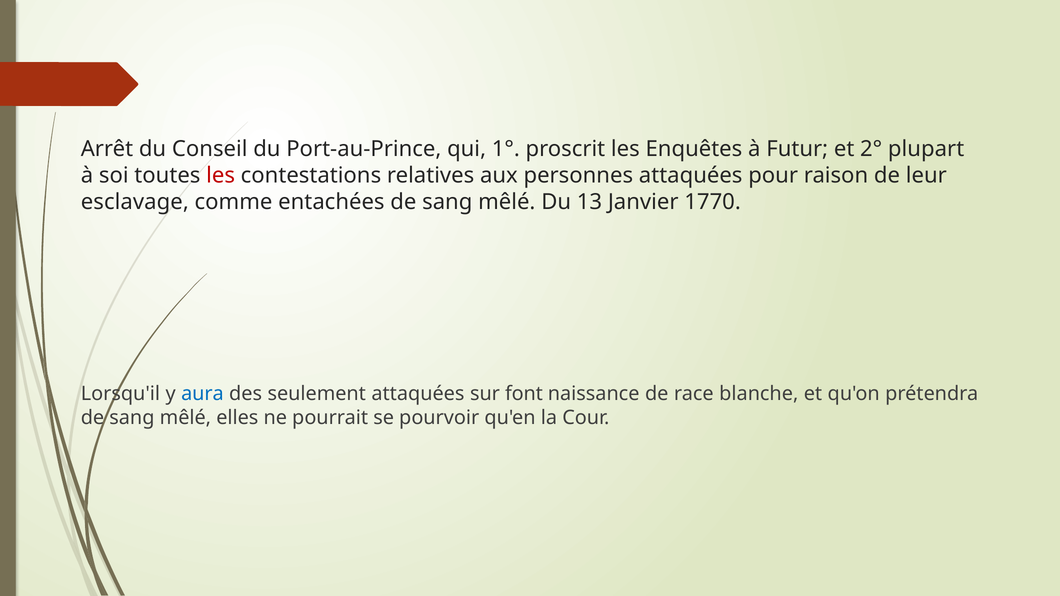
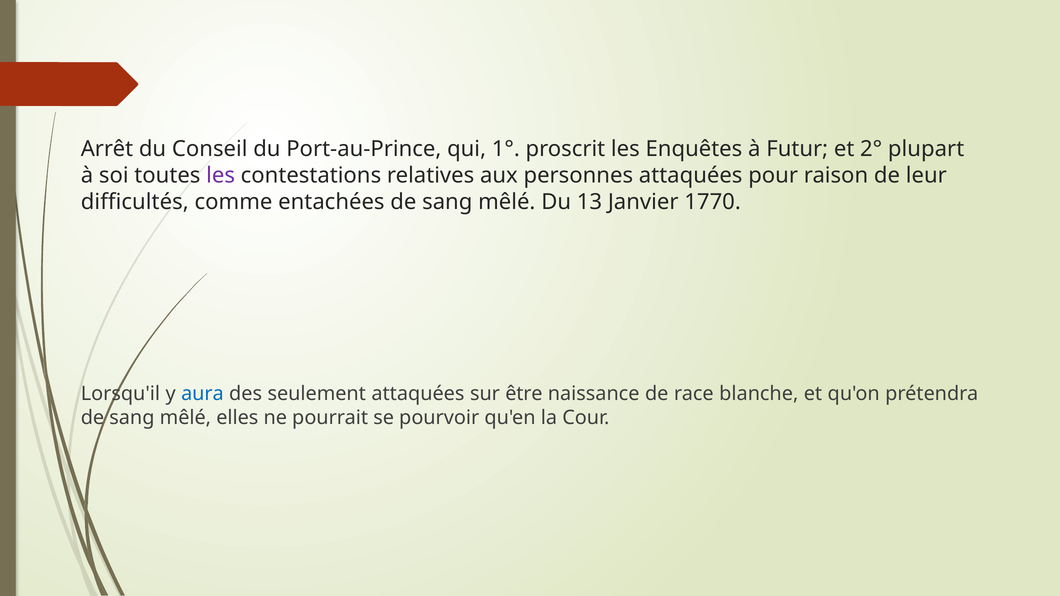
les at (221, 176) colour: red -> purple
esclavage: esclavage -> difficultés
font: font -> être
